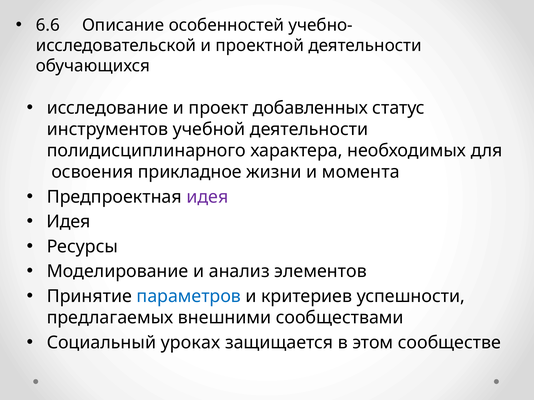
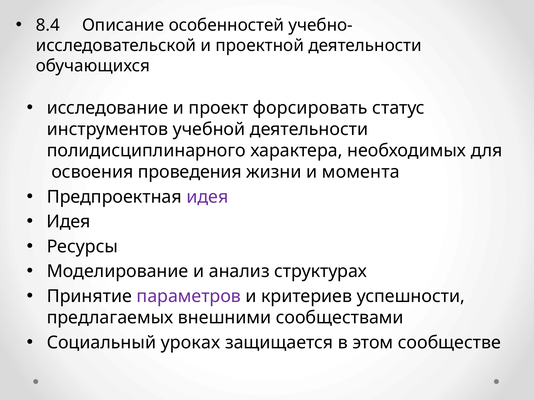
6.6: 6.6 -> 8.4
добавленных: добавленных -> форсировать
прикладное: прикладное -> проведения
элементов: элементов -> структурах
параметров colour: blue -> purple
